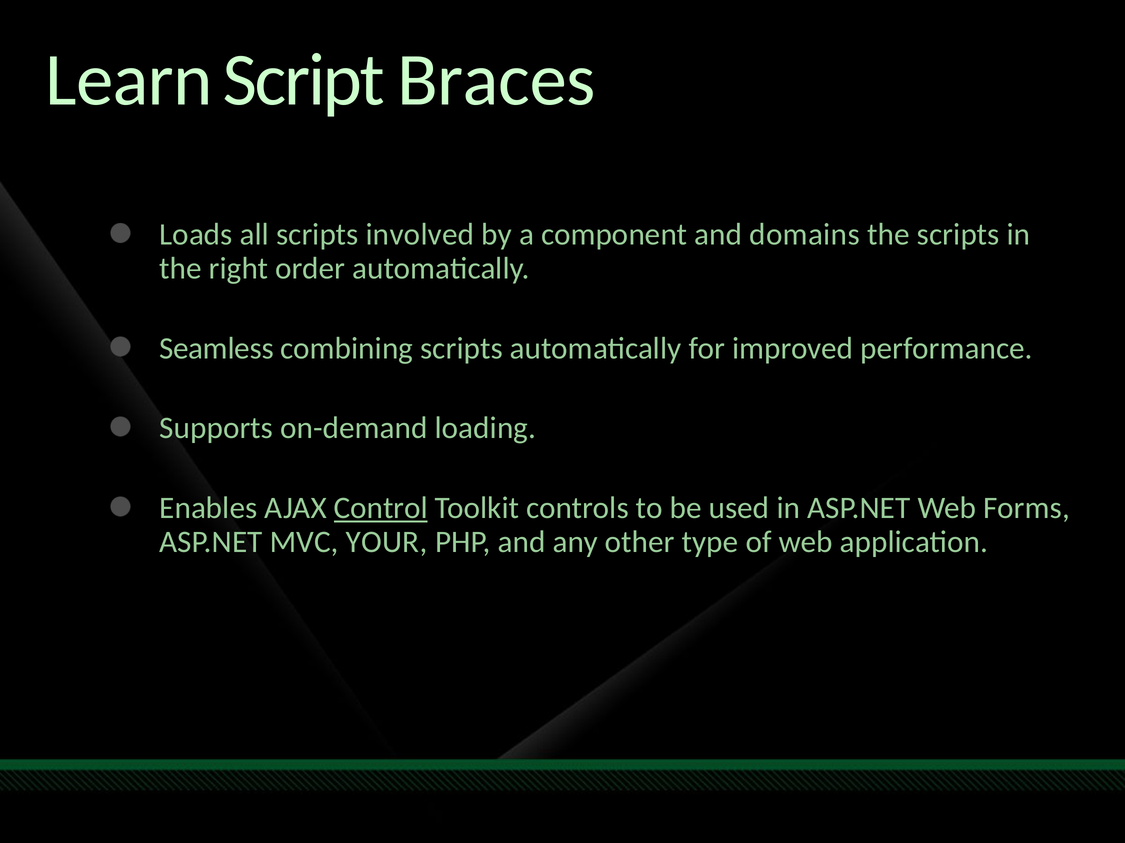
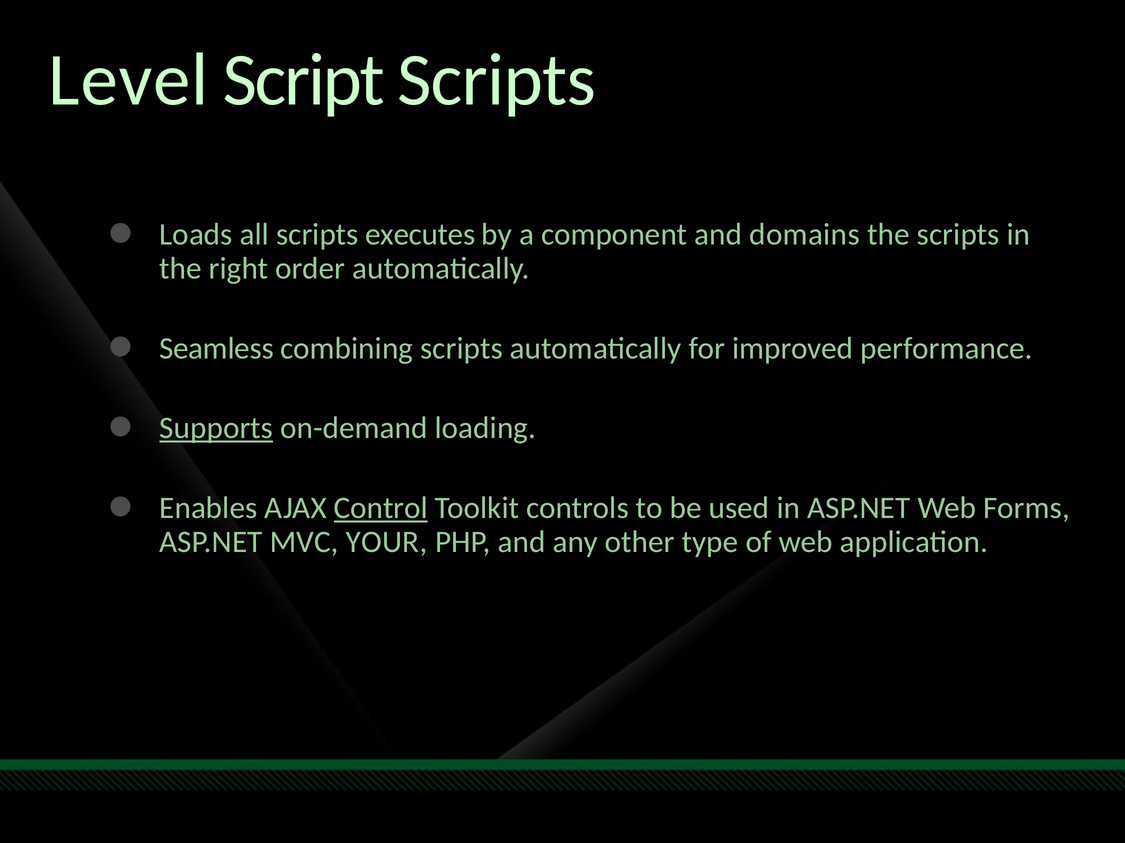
Learn: Learn -> Level
Script Braces: Braces -> Scripts
involved: involved -> executes
Supports underline: none -> present
